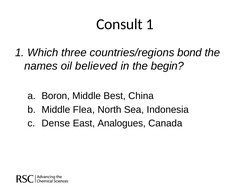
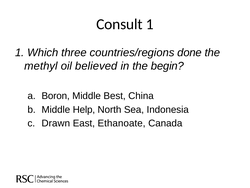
bond: bond -> done
names: names -> methyl
Flea: Flea -> Help
Dense: Dense -> Drawn
Analogues: Analogues -> Ethanoate
